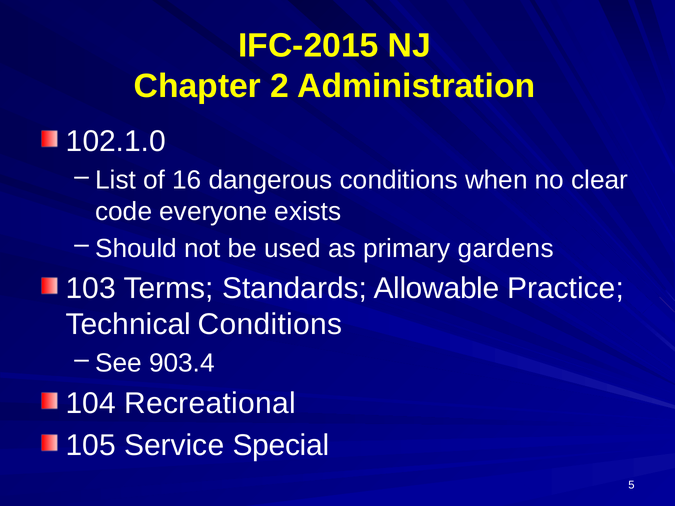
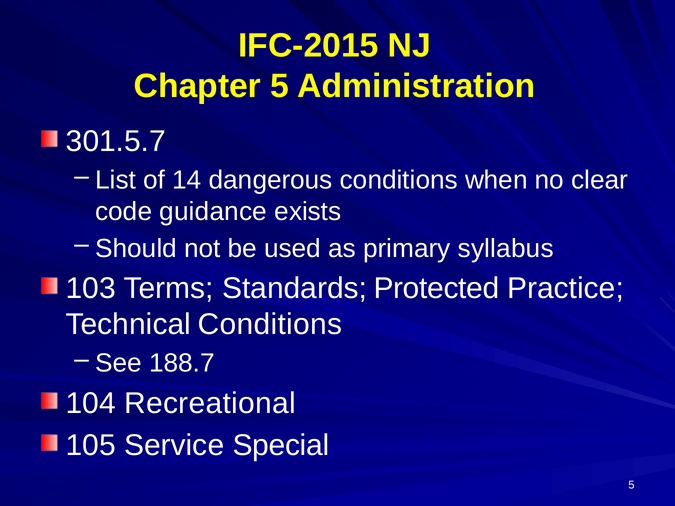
Chapter 2: 2 -> 5
102.1.0: 102.1.0 -> 301.5.7
16: 16 -> 14
everyone: everyone -> guidance
gardens: gardens -> syllabus
Allowable: Allowable -> Protected
903.4: 903.4 -> 188.7
